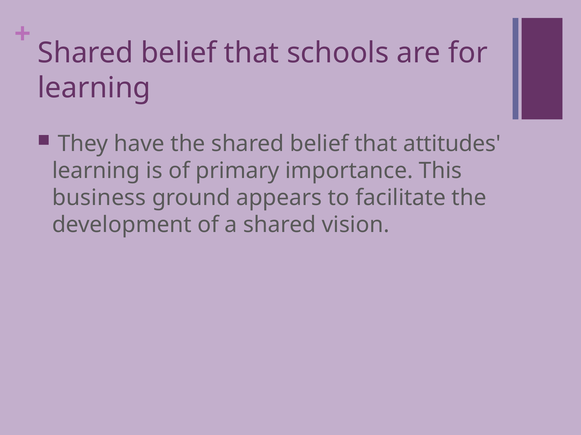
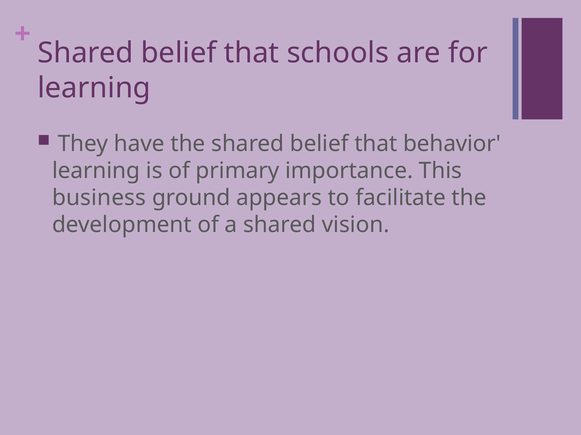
attitudes: attitudes -> behavior
